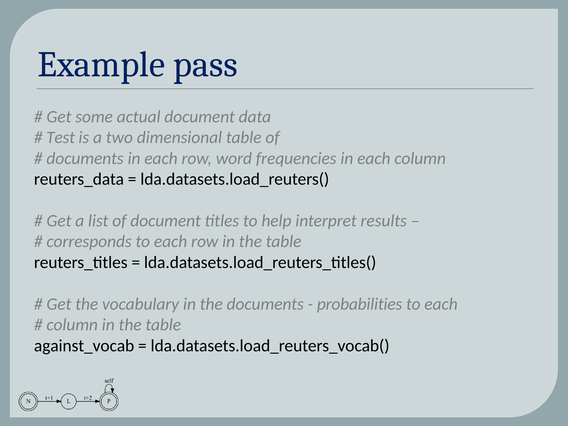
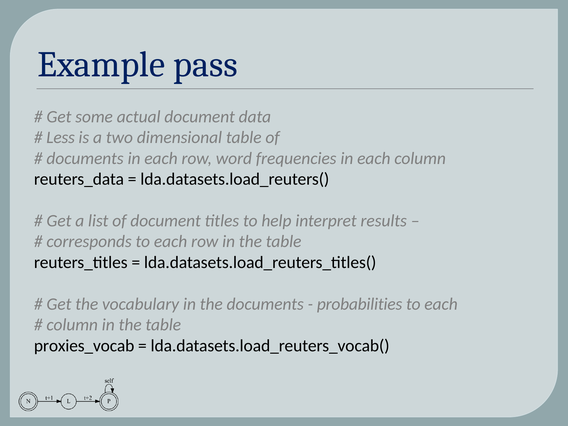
Test: Test -> Less
against_vocab: against_vocab -> proxies_vocab
